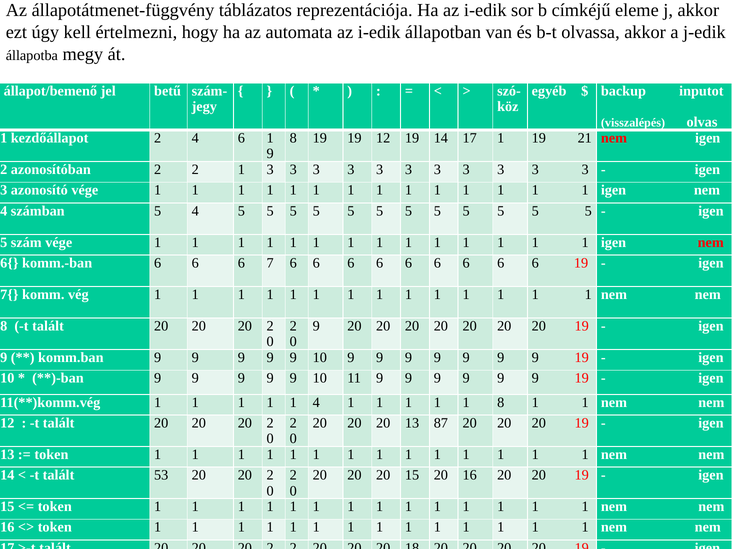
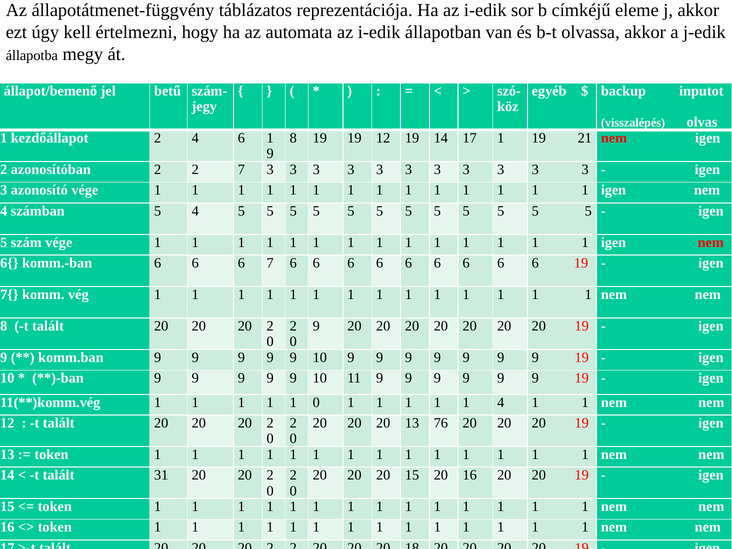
2 1: 1 -> 7
1 4: 4 -> 0
1 8: 8 -> 4
87: 87 -> 76
53: 53 -> 31
